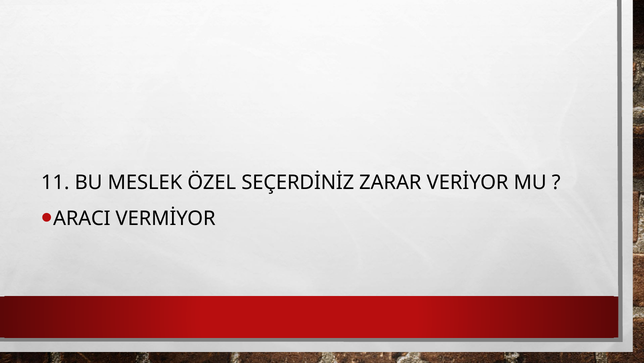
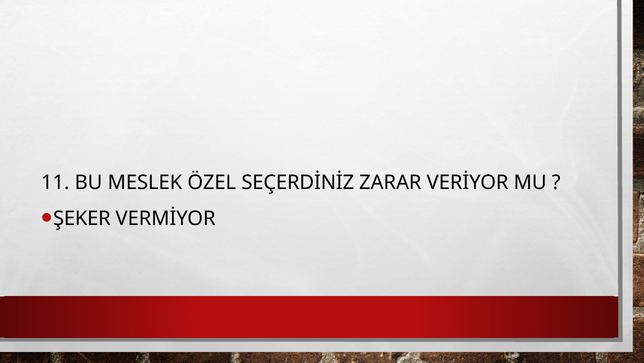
ARACI: ARACI -> ŞEKER
